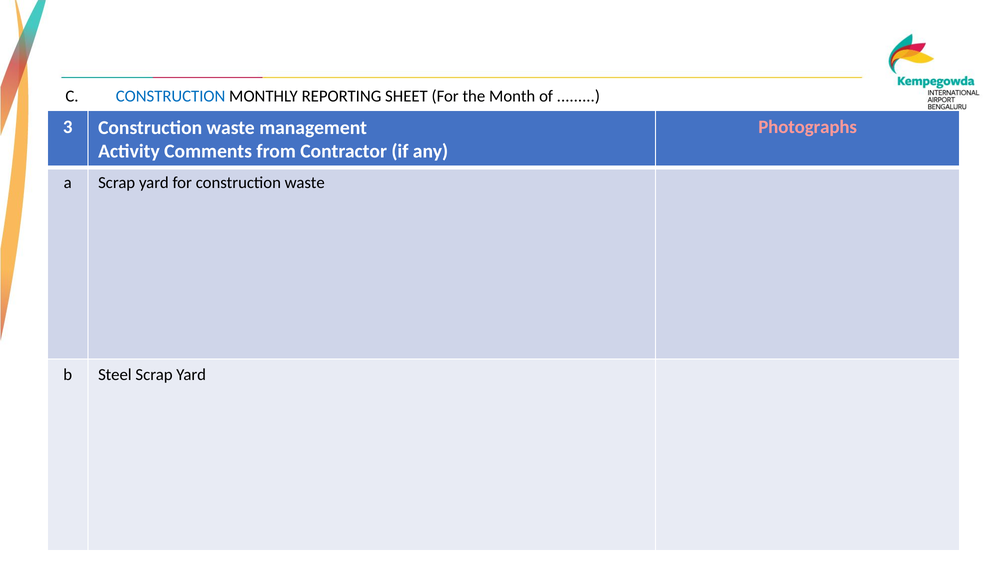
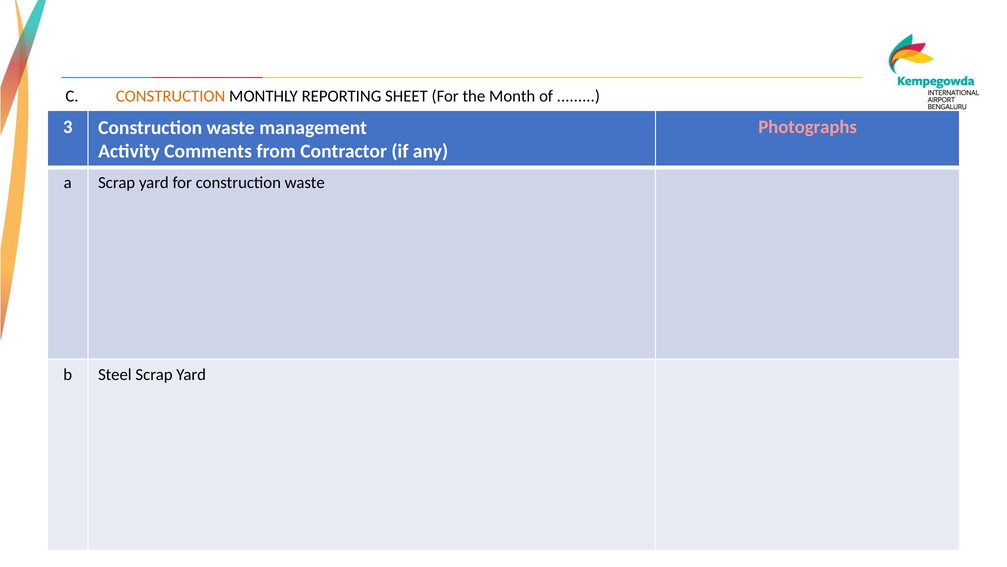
CONSTRUCTION at (171, 96) colour: blue -> orange
